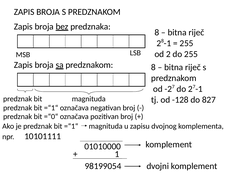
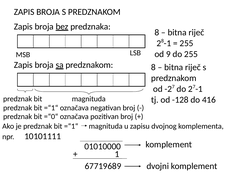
od 2: 2 -> 9
827: 827 -> 416
98199054: 98199054 -> 67719689
